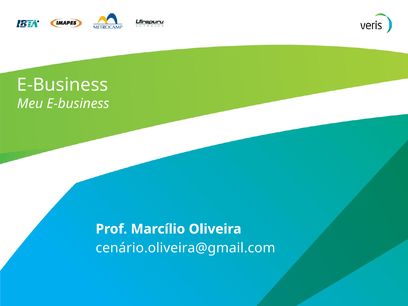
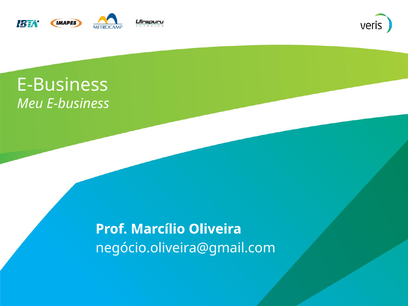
cenário.oliveira@gmail.com: cenário.oliveira@gmail.com -> negócio.oliveira@gmail.com
